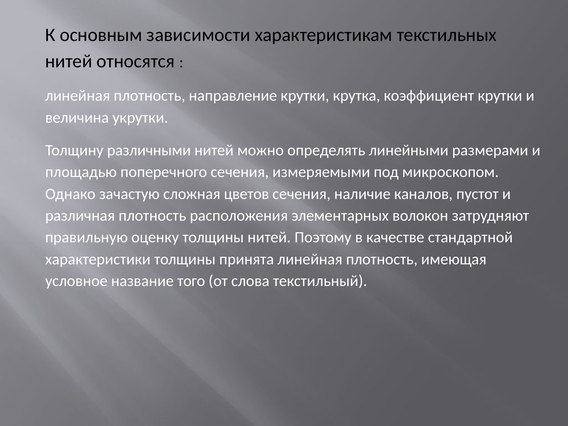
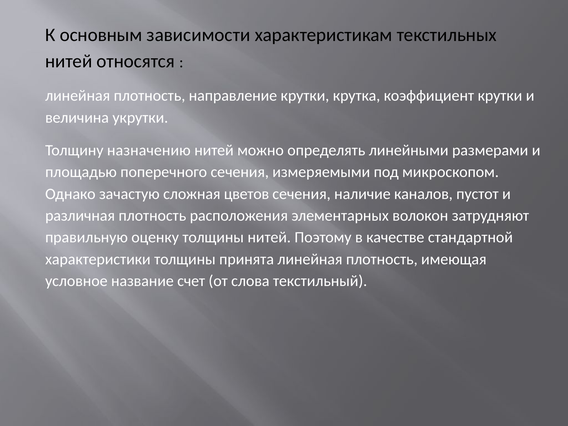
различными: различными -> назначению
того: того -> счет
